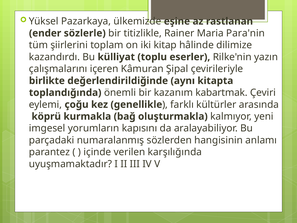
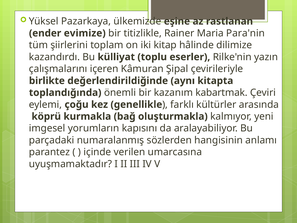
sözlerle: sözlerle -> evimize
karşılığında: karşılığında -> umarcasına
